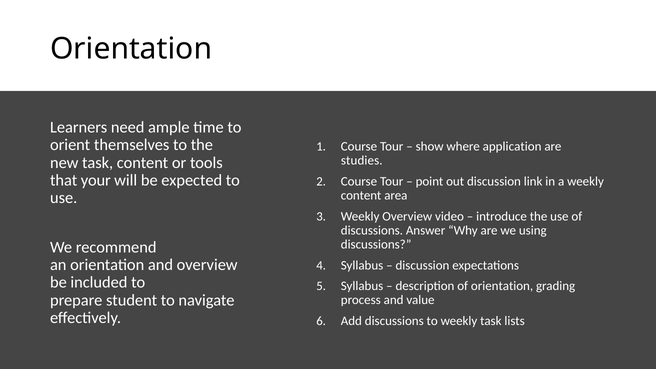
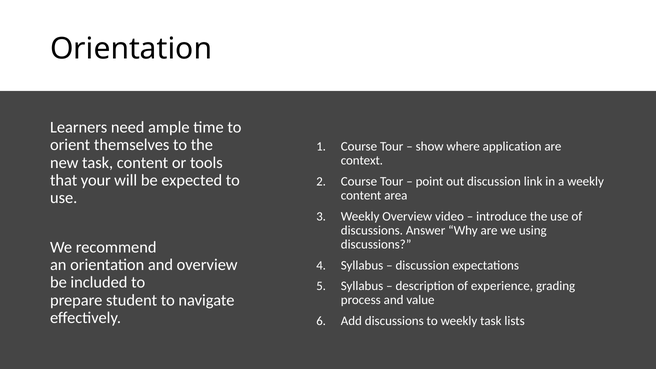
studies: studies -> context
of orientation: orientation -> experience
